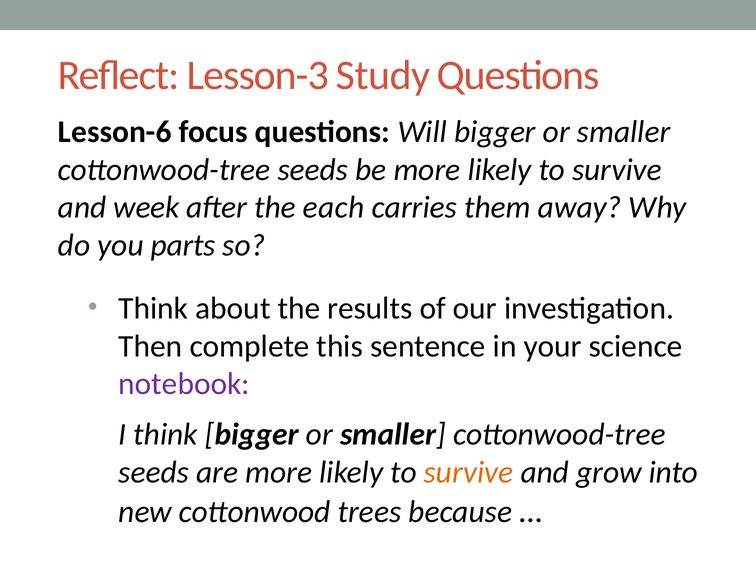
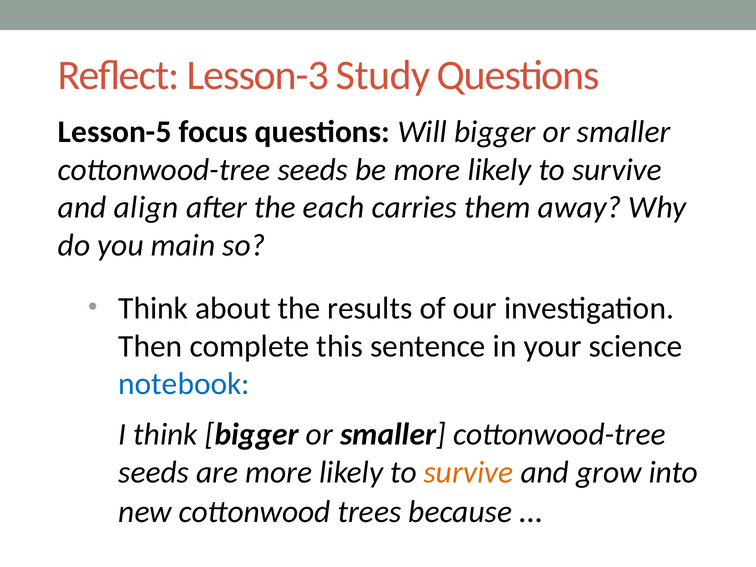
Lesson-6: Lesson-6 -> Lesson-5
week: week -> align
parts: parts -> main
notebook colour: purple -> blue
